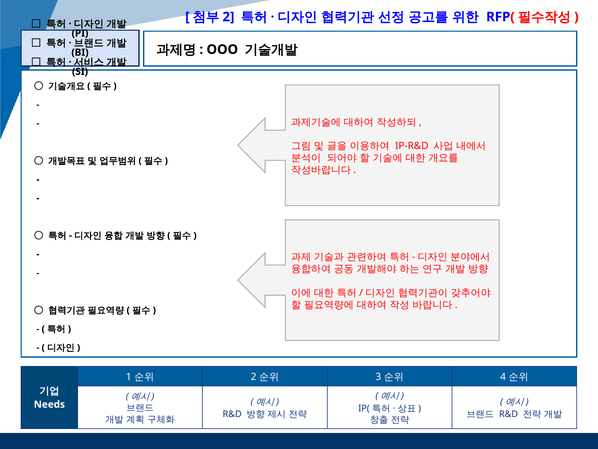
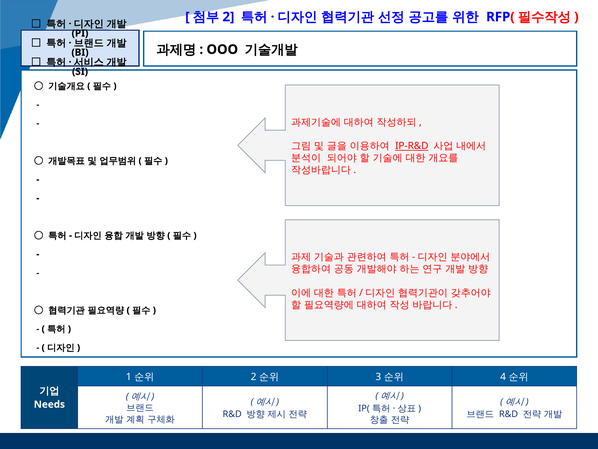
IP-R&D underline: none -> present
